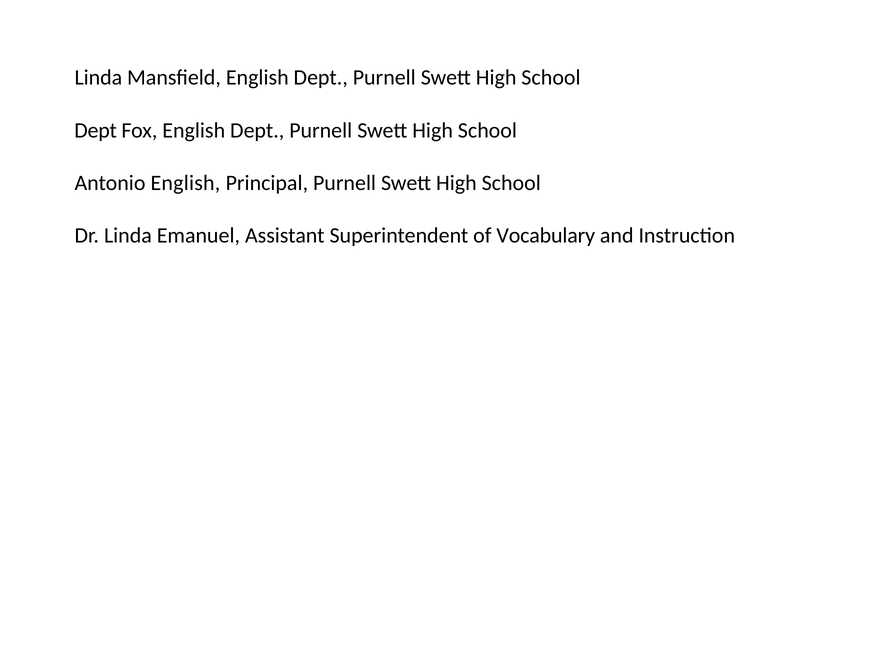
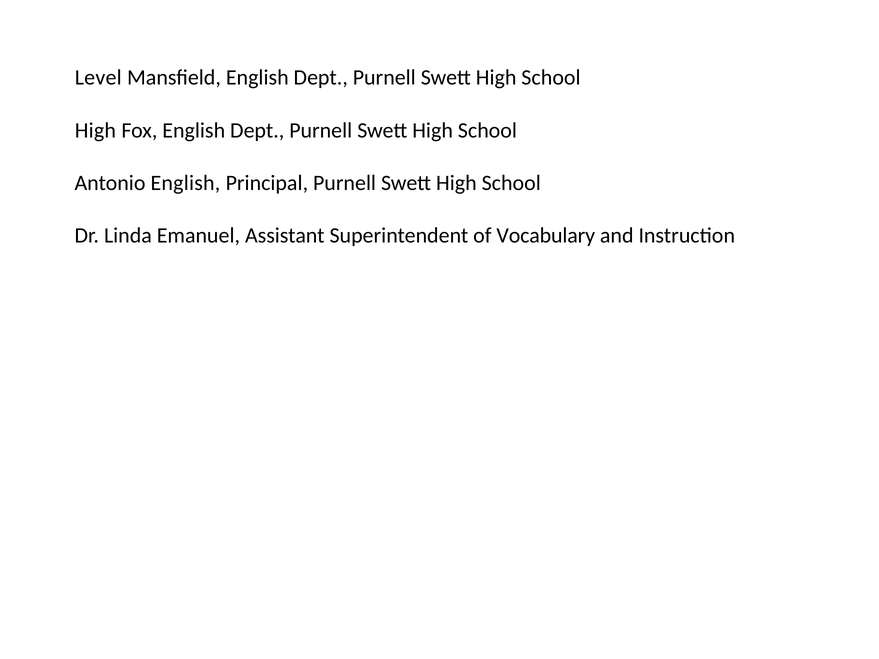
Linda at (98, 78): Linda -> Level
Dept at (96, 130): Dept -> High
